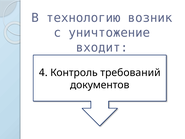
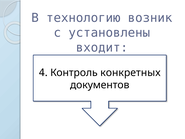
уничтожение: уничтожение -> установлены
требований: требований -> конкретных
